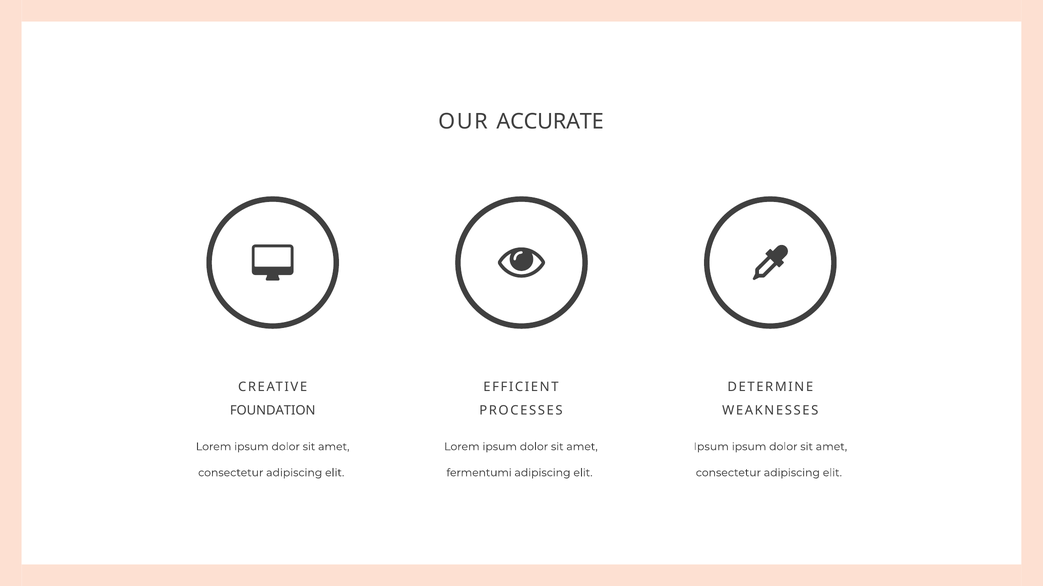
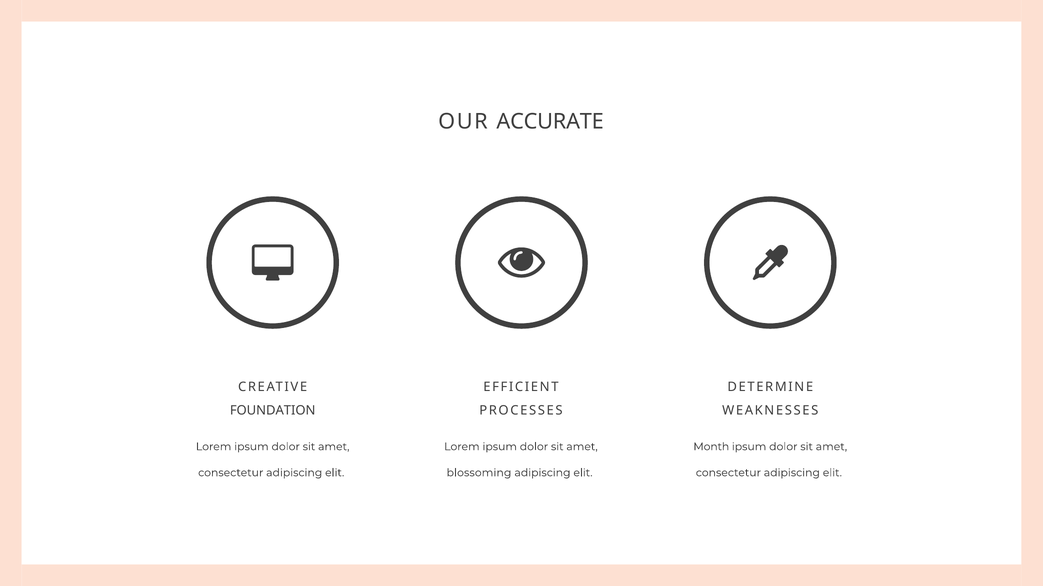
Ipsum at (711, 447): Ipsum -> Month
fermentumi: fermentumi -> blossoming
